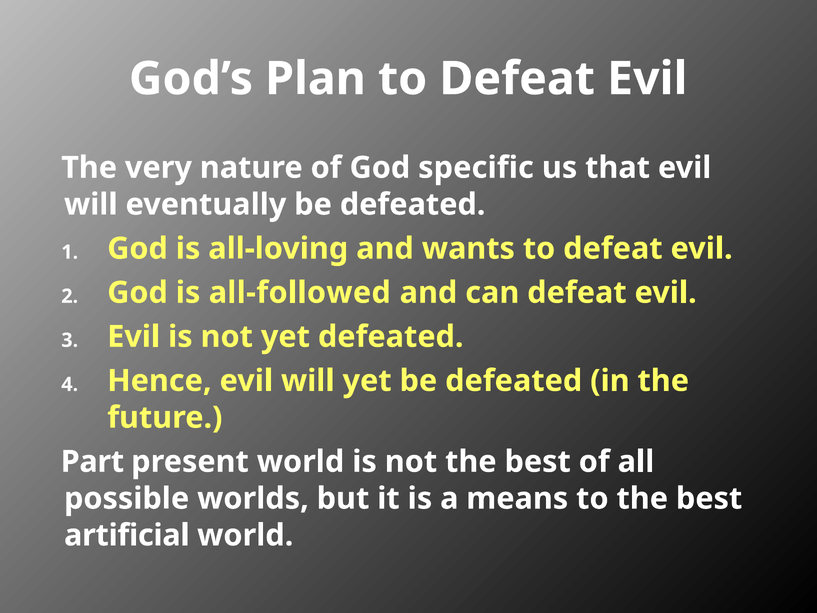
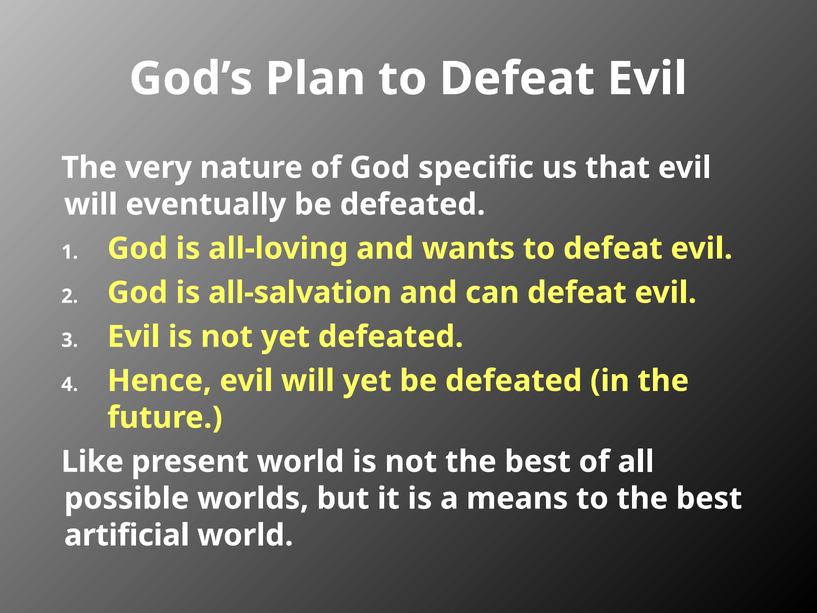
all-followed: all-followed -> all-salvation
Part: Part -> Like
